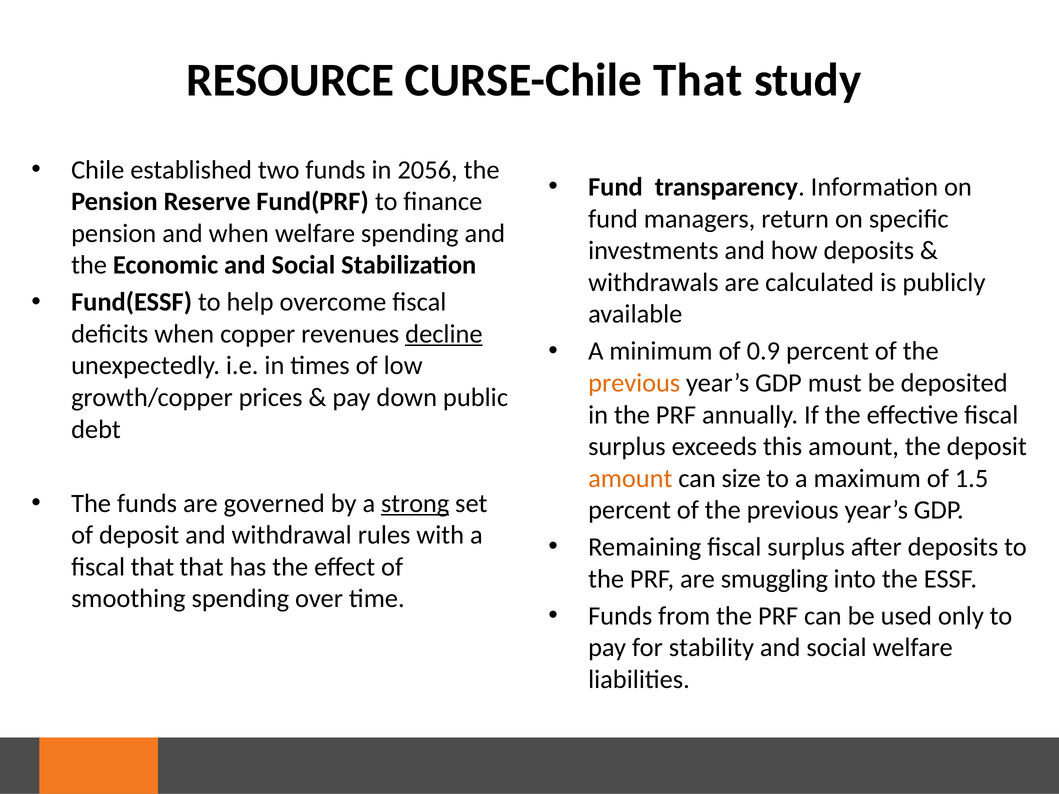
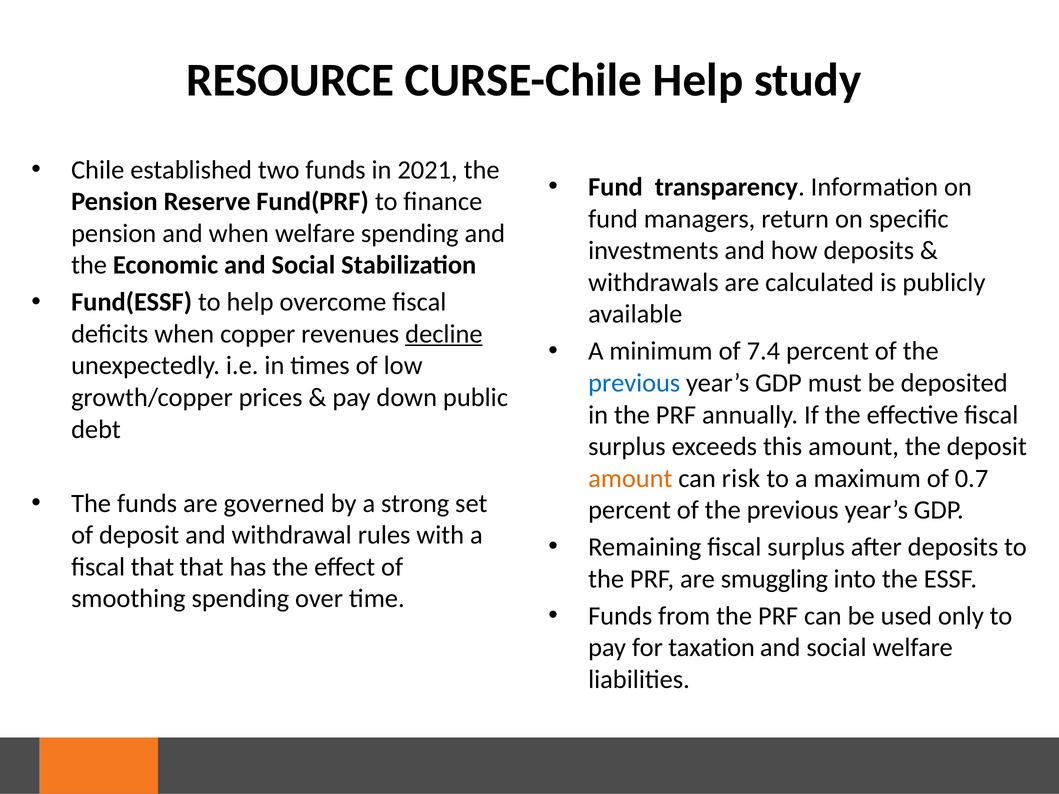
CURSE-Chile That: That -> Help
2056: 2056 -> 2021
0.9: 0.9 -> 7.4
previous at (634, 383) colour: orange -> blue
size: size -> risk
1.5: 1.5 -> 0.7
strong underline: present -> none
stability: stability -> taxation
